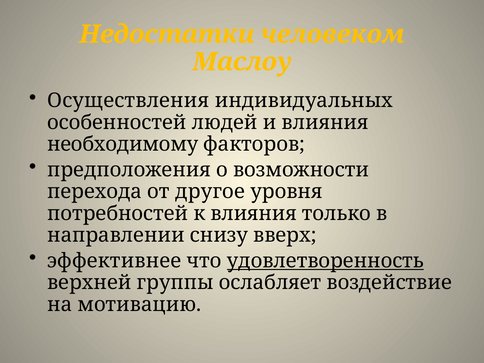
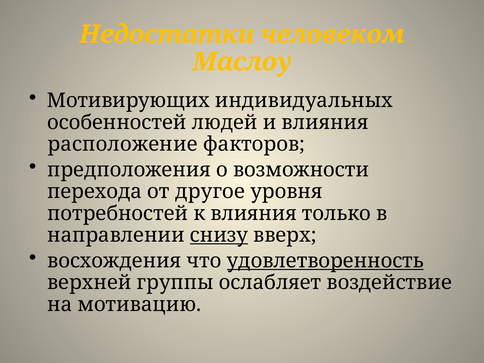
Осуществления: Осуществления -> Мотивирующих
необходимому: необходимому -> расположение
снизу underline: none -> present
эффективнее: эффективнее -> восхождения
